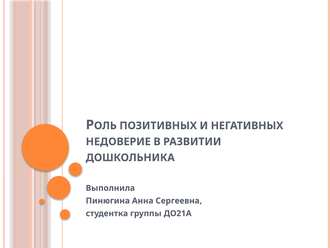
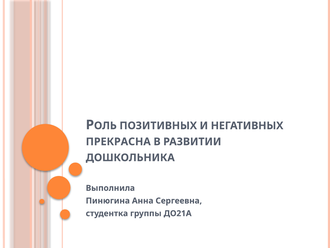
НЕДОВЕРИЕ: НЕДОВЕРИЕ -> ПРЕКРАСНА
